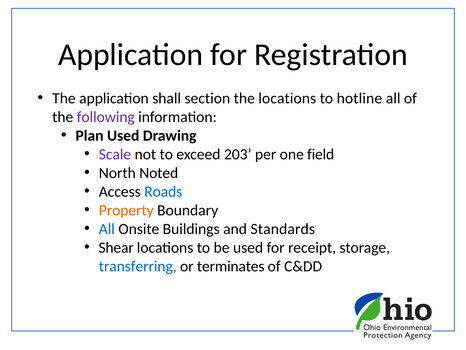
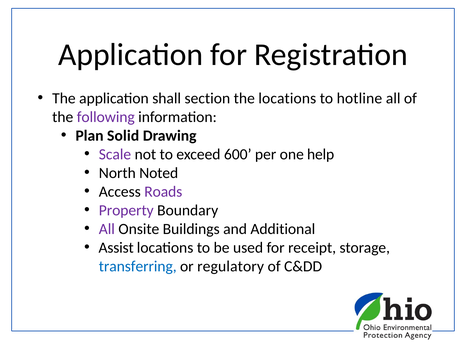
Plan Used: Used -> Solid
203: 203 -> 600
field: field -> help
Roads colour: blue -> purple
Property colour: orange -> purple
All at (107, 229) colour: blue -> purple
Standards: Standards -> Additional
Shear: Shear -> Assist
terminates: terminates -> regulatory
